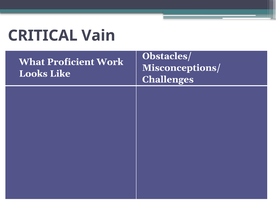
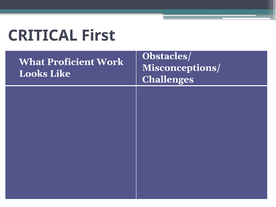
Vain: Vain -> First
